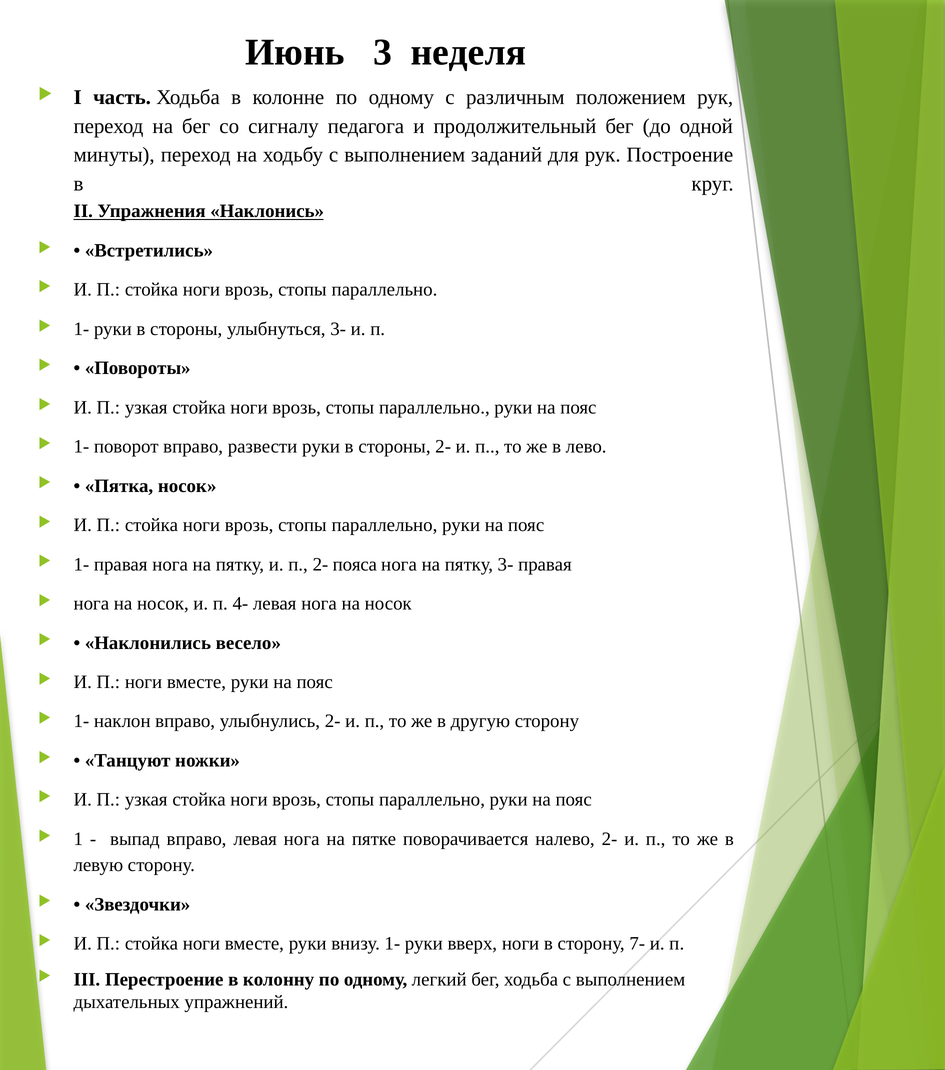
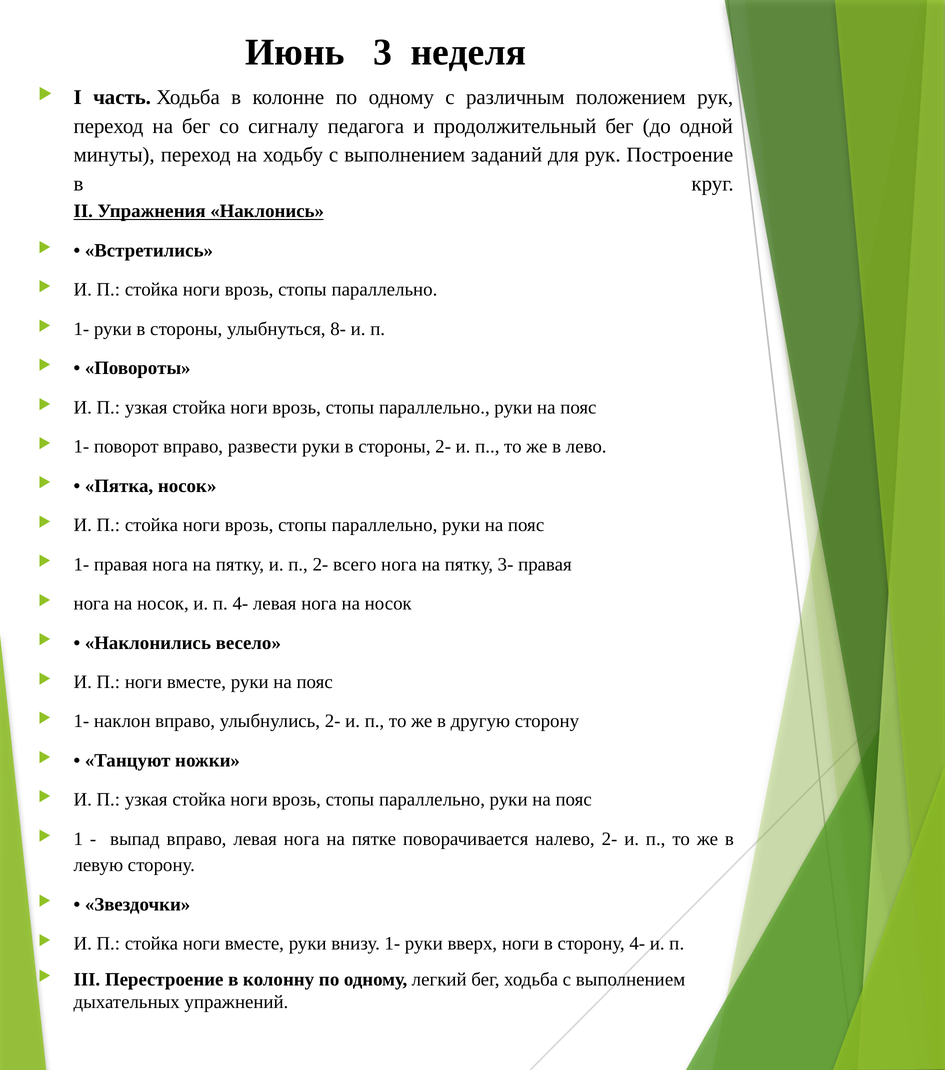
улыбнуться 3-: 3- -> 8-
пояса: пояса -> всего
сторону 7-: 7- -> 4-
